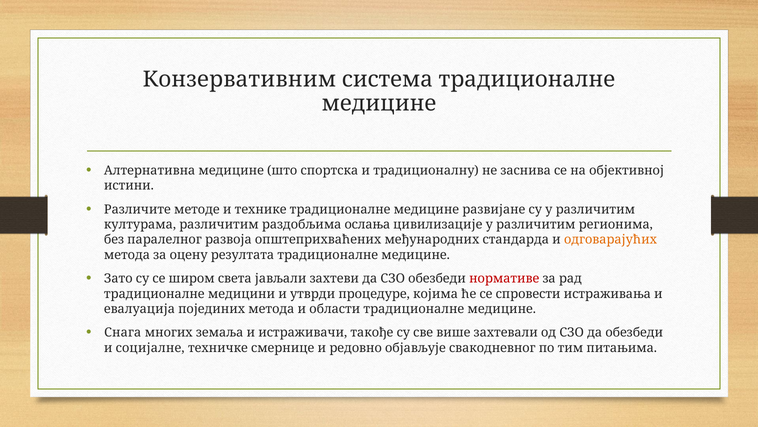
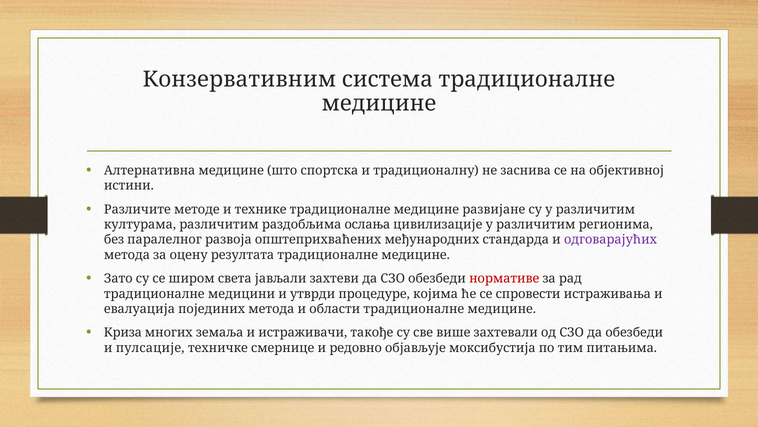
одговарајућих colour: orange -> purple
Снага: Снага -> Криза
социјалне: социјалне -> пулсације
свакодневног: свакодневног -> моксибустија
